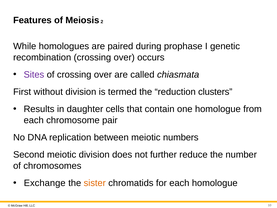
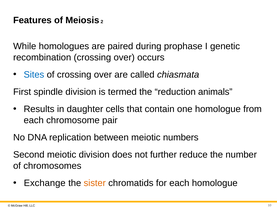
Sites colour: purple -> blue
without: without -> spindle
clusters: clusters -> animals
